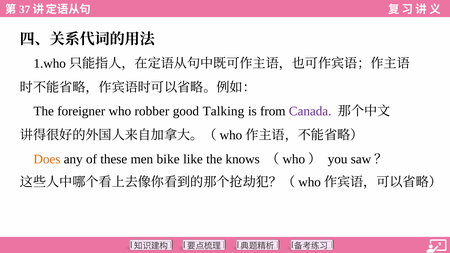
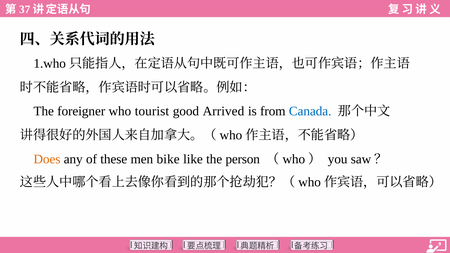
robber: robber -> tourist
Talking: Talking -> Arrived
Canada colour: purple -> blue
knows: knows -> person
